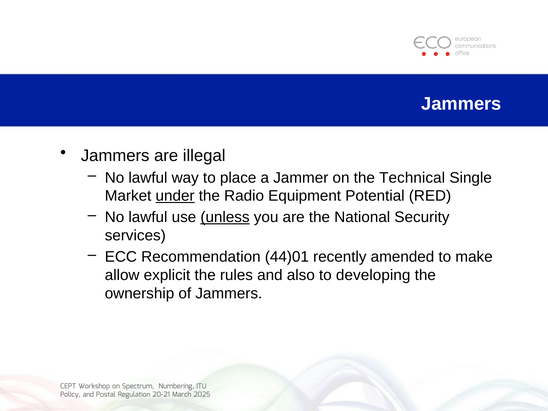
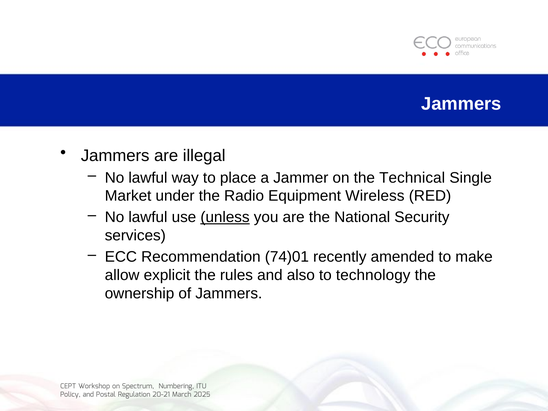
under underline: present -> none
Potential: Potential -> Wireless
44)01: 44)01 -> 74)01
developing: developing -> technology
